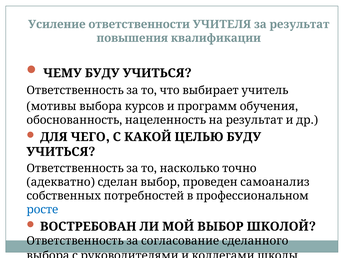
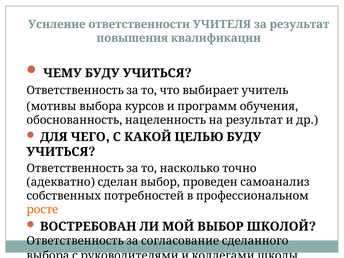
росте colour: blue -> orange
